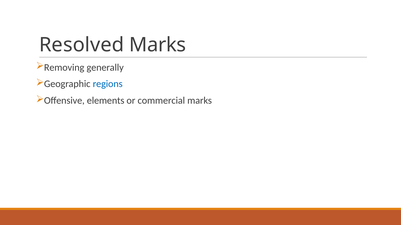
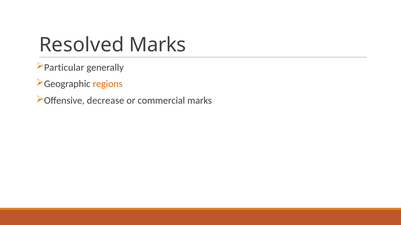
Removing: Removing -> Particular
regions colour: blue -> orange
elements: elements -> decrease
